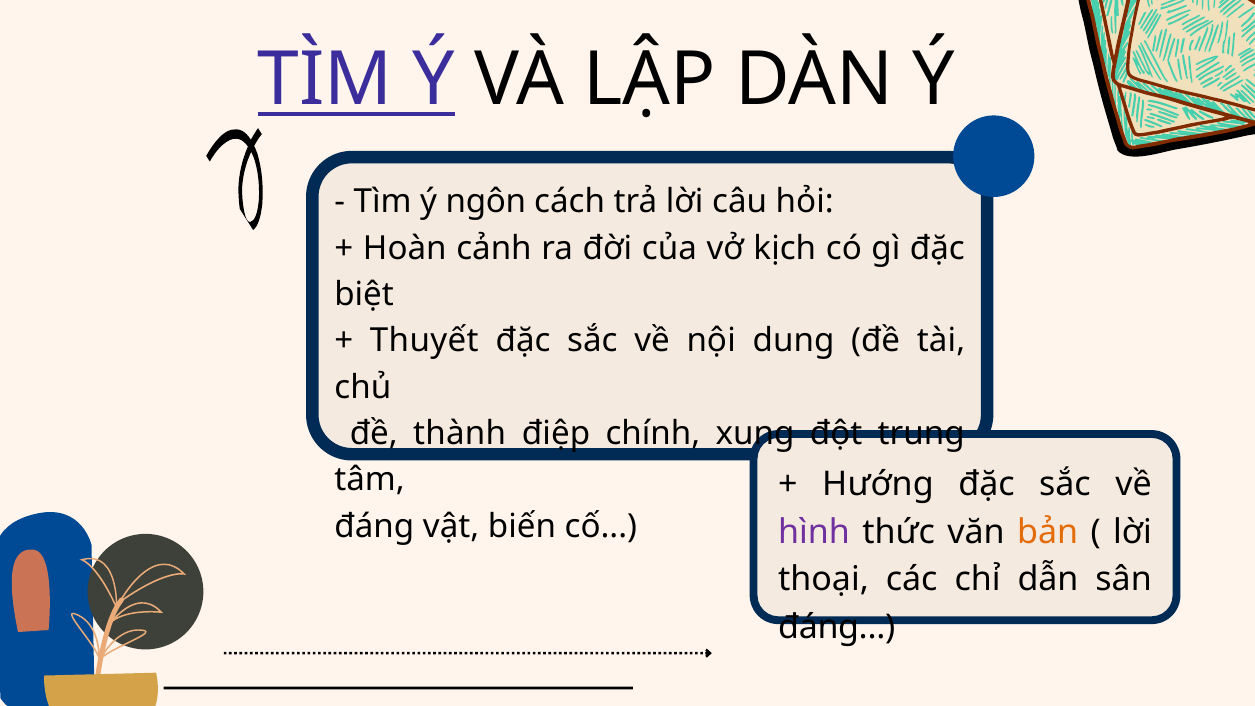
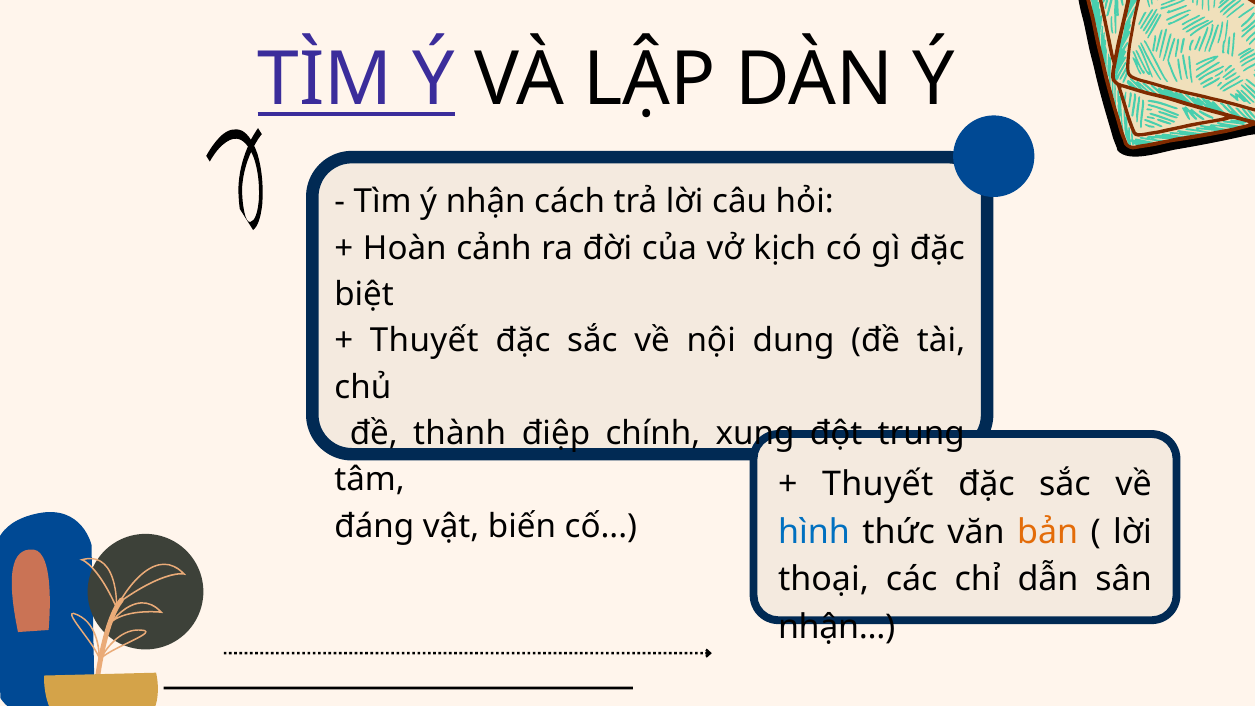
ý ngôn: ngôn -> nhận
Hướng at (878, 484): Hướng -> Thuyết
hình colour: purple -> blue
đáng at (837, 627): đáng -> nhận
